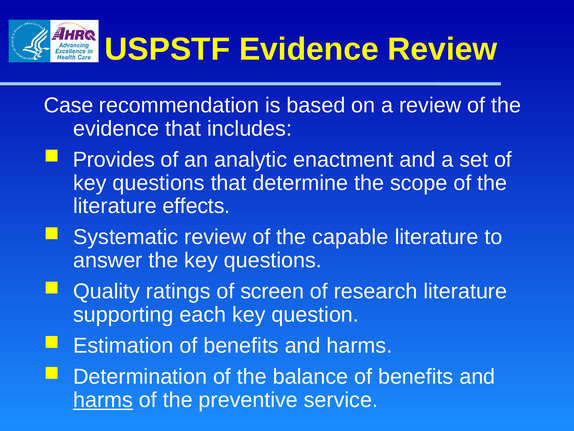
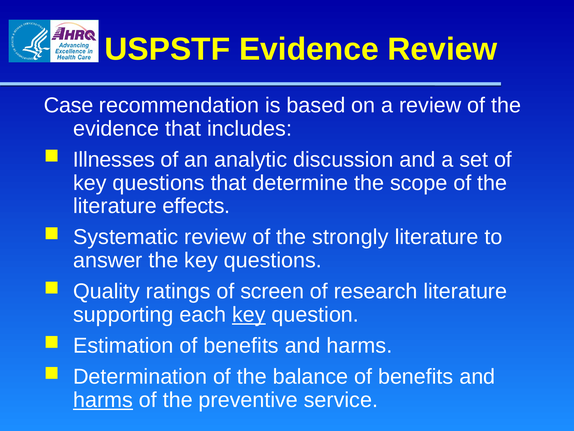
Provides: Provides -> Illnesses
enactment: enactment -> discussion
capable: capable -> strongly
key at (249, 314) underline: none -> present
